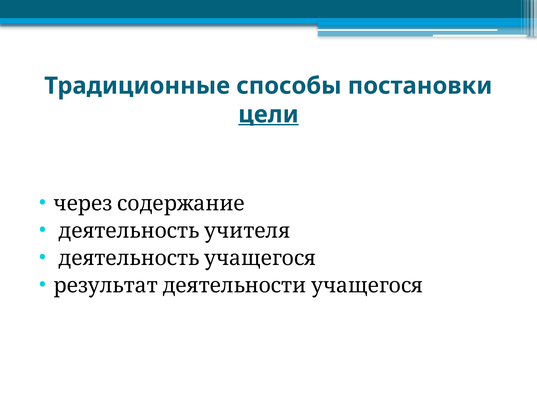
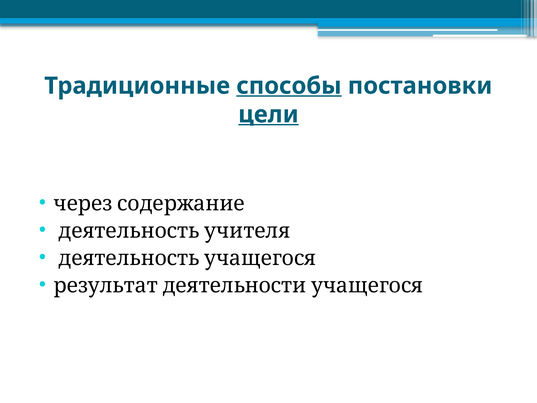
способы underline: none -> present
